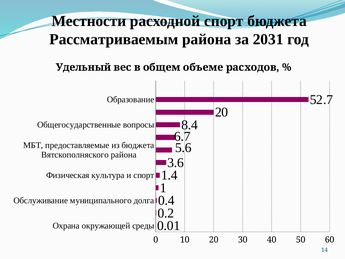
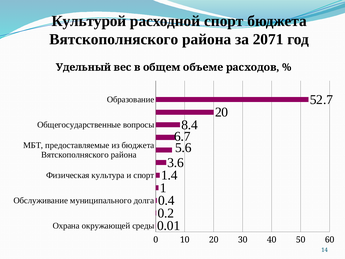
Местности: Местности -> Культурой
Рассматриваемым at (114, 39): Рассматриваемым -> Вятскополняского
2031: 2031 -> 2071
